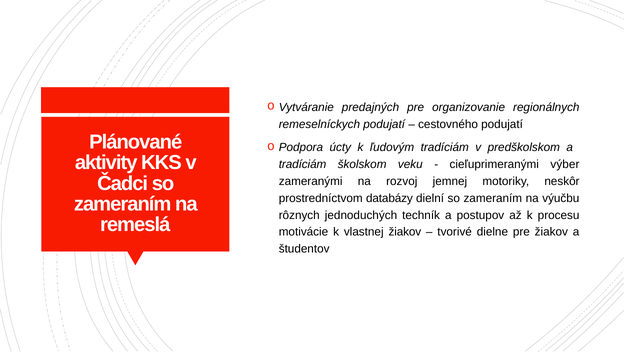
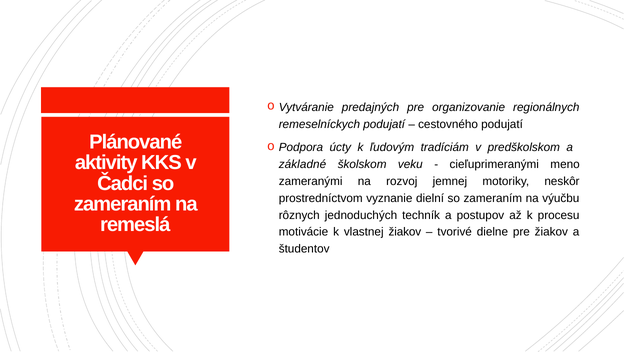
tradíciám at (303, 164): tradíciám -> základné
výber: výber -> meno
databázy: databázy -> vyznanie
